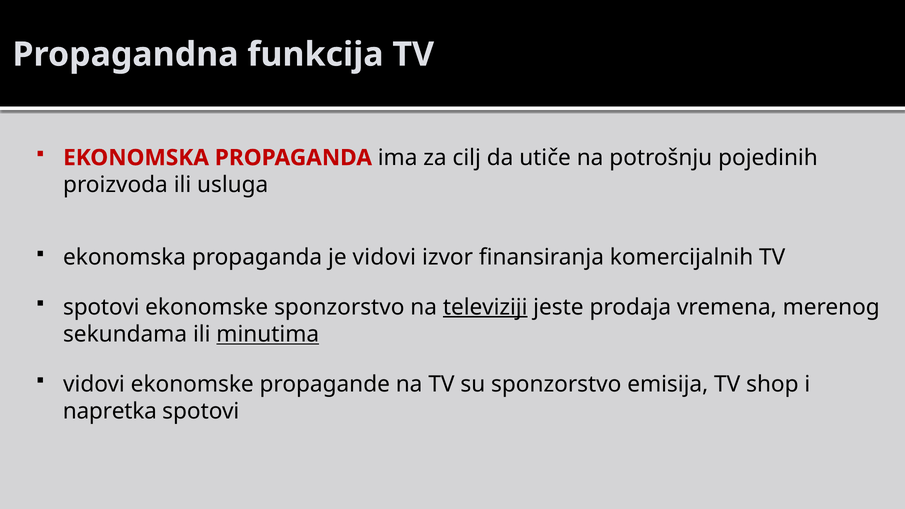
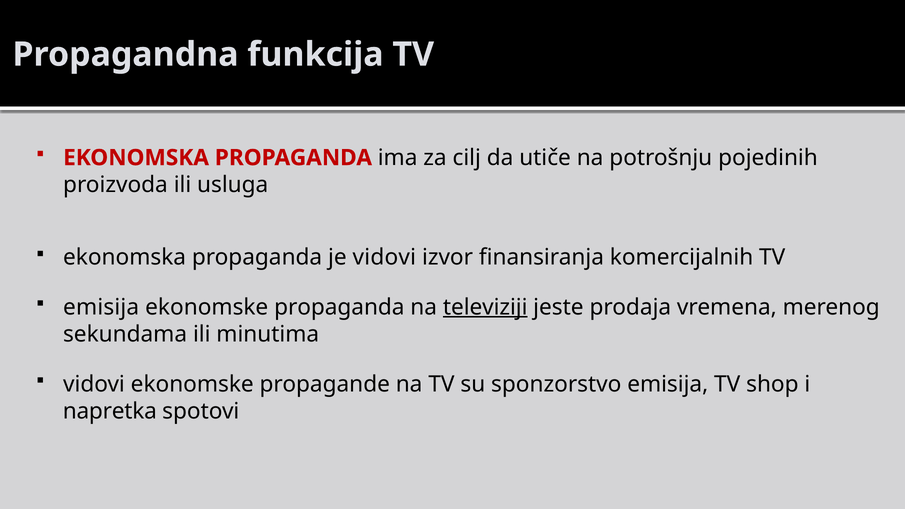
spotovi at (101, 307): spotovi -> emisija
ekonomske sponzorstvo: sponzorstvo -> propaganda
minutima underline: present -> none
